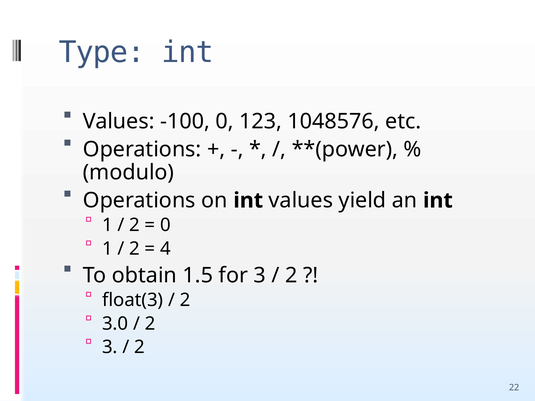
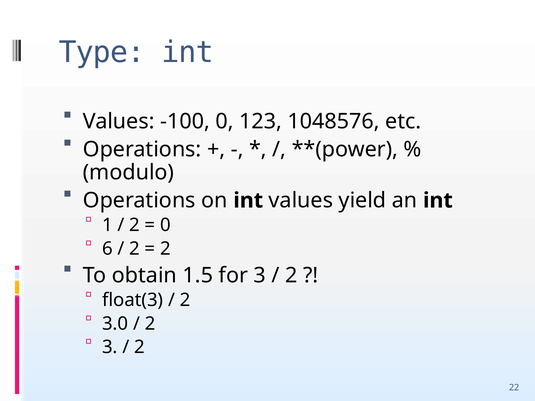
1 at (107, 249): 1 -> 6
4 at (165, 249): 4 -> 2
